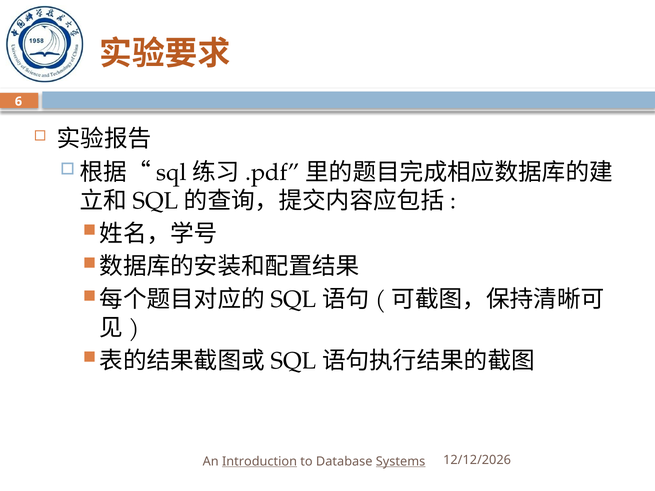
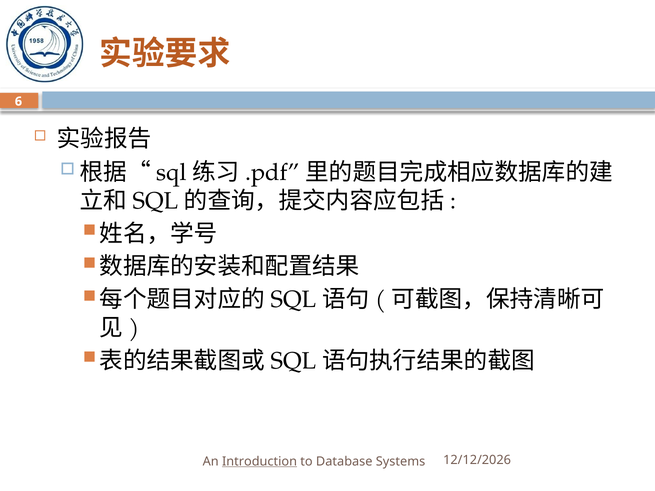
Systems underline: present -> none
